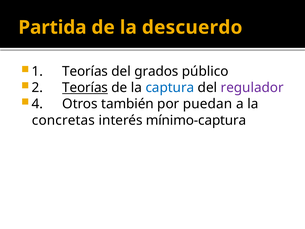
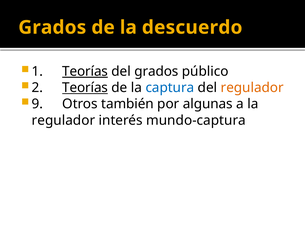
Partida at (52, 27): Partida -> Grados
Teorías at (85, 71) underline: none -> present
regulador at (252, 88) colour: purple -> orange
4: 4 -> 9
puedan: puedan -> algunas
concretas at (63, 120): concretas -> regulador
mínimo-captura: mínimo-captura -> mundo-captura
